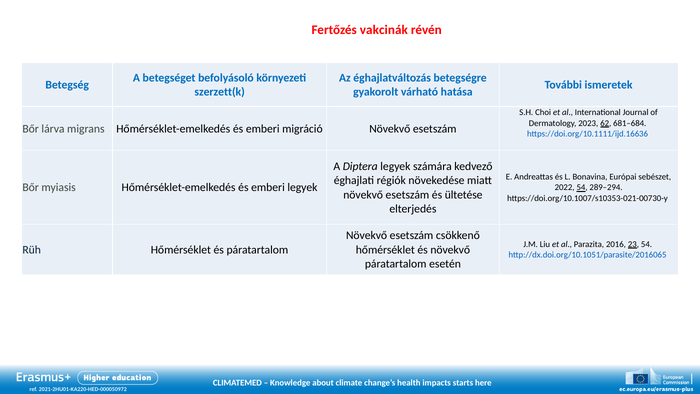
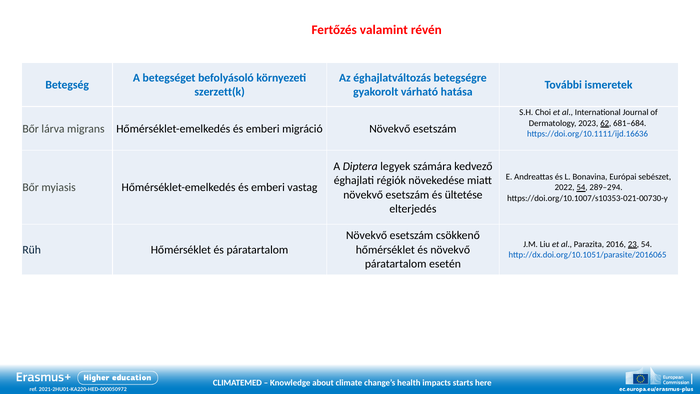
vakcinák: vakcinák -> valamint
emberi legyek: legyek -> vastag
